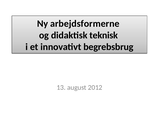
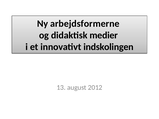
teknisk: teknisk -> medier
begrebsbrug: begrebsbrug -> indskolingen
